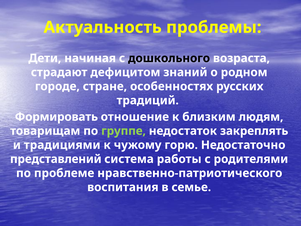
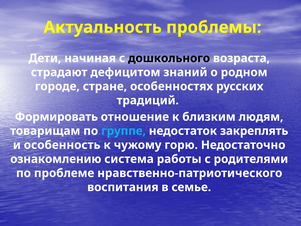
группе colour: light green -> light blue
традициями: традициями -> особенность
представлений: представлений -> ознакомлению
